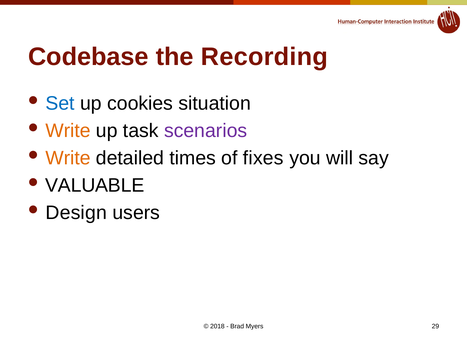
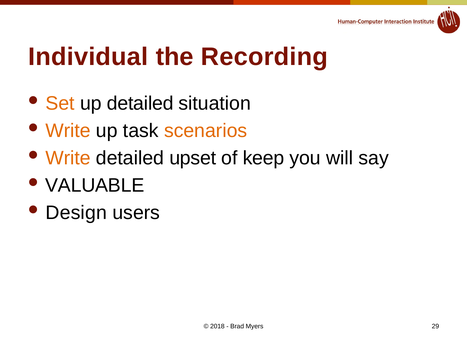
Codebase: Codebase -> Individual
Set colour: blue -> orange
up cookies: cookies -> detailed
scenarios colour: purple -> orange
times: times -> upset
fixes: fixes -> keep
